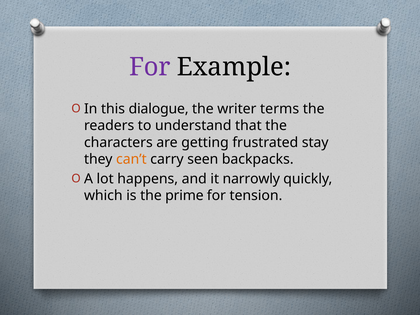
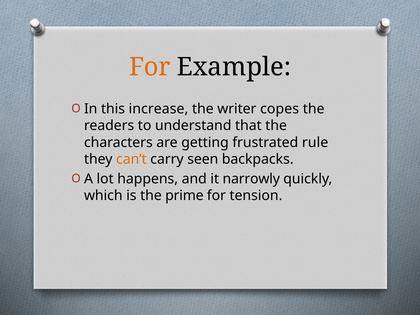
For at (150, 67) colour: purple -> orange
dialogue: dialogue -> increase
terms: terms -> copes
stay: stay -> rule
